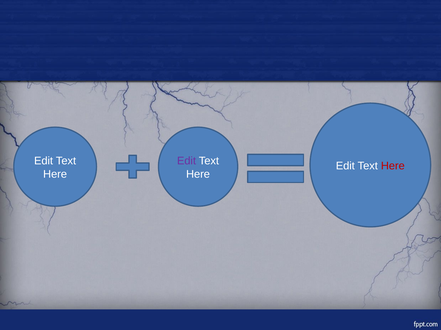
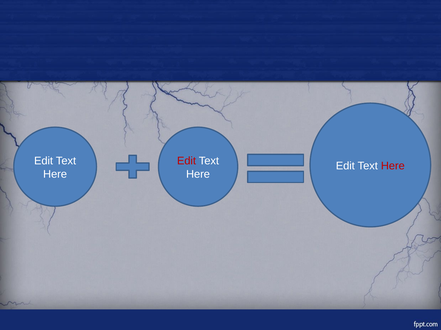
Edit at (187, 161) colour: purple -> red
